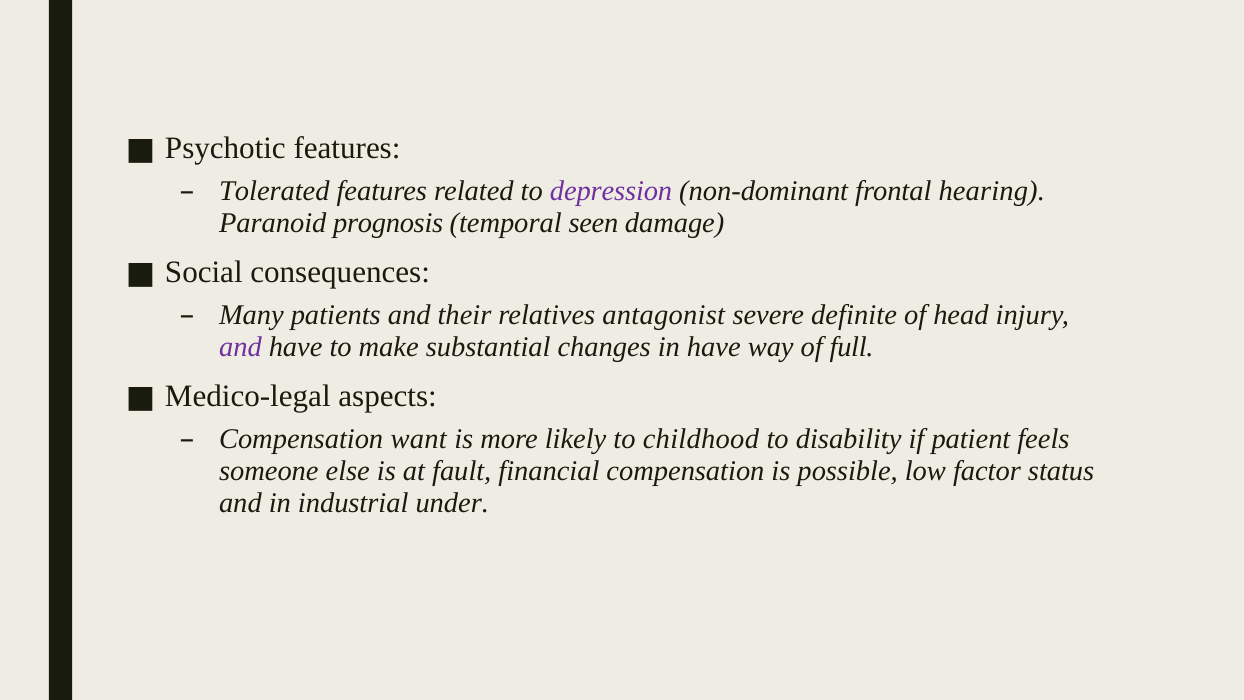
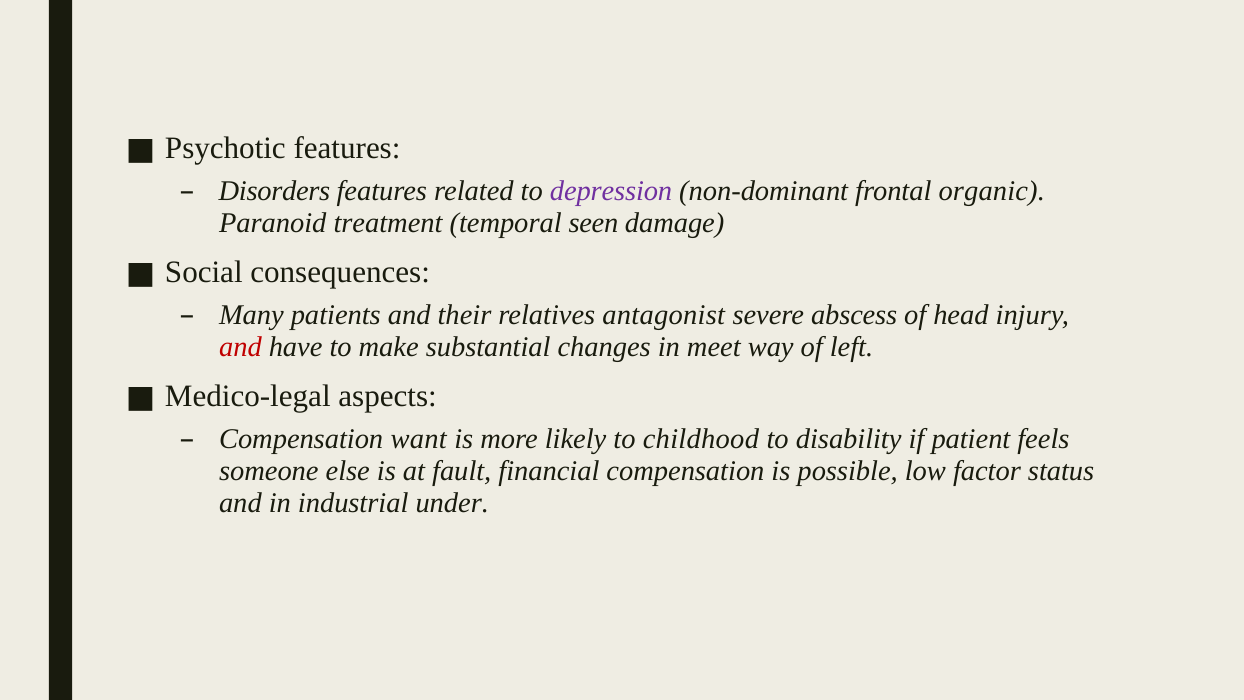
Tolerated: Tolerated -> Disorders
hearing: hearing -> organic
prognosis: prognosis -> treatment
definite: definite -> abscess
and at (240, 347) colour: purple -> red
in have: have -> meet
full: full -> left
